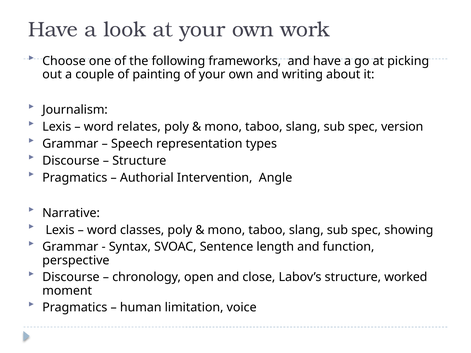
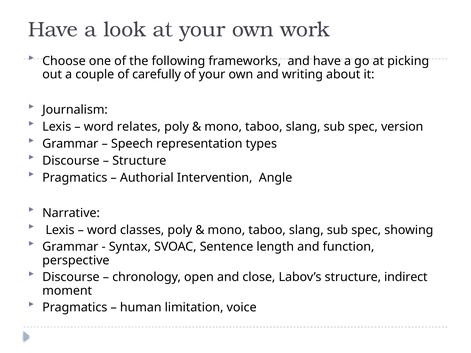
painting: painting -> carefully
worked: worked -> indirect
